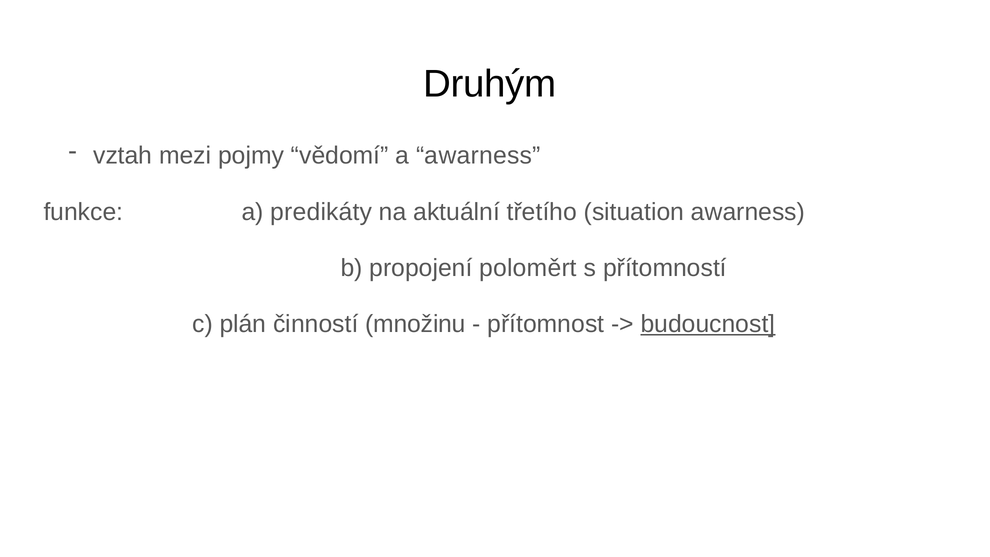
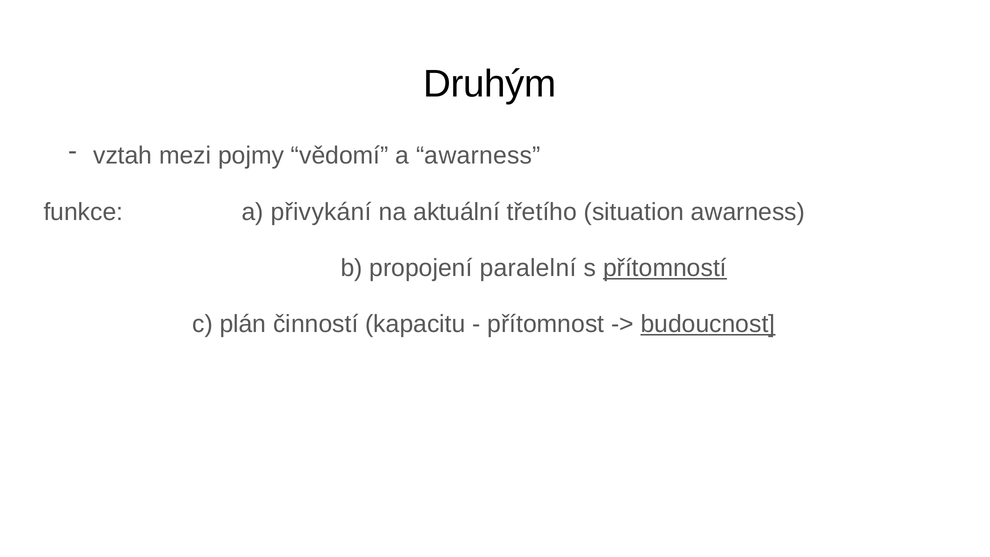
predikáty: predikáty -> přivykání
poloměrt: poloměrt -> paralelní
přítomností underline: none -> present
množinu: množinu -> kapacitu
